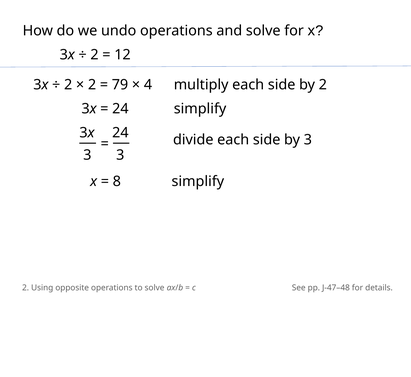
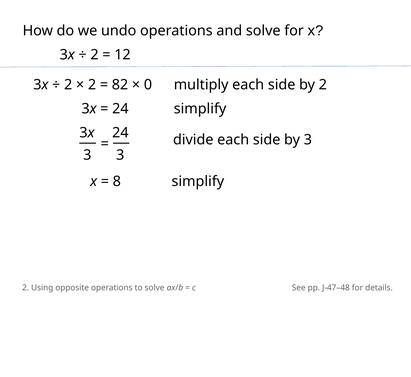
79: 79 -> 82
4: 4 -> 0
